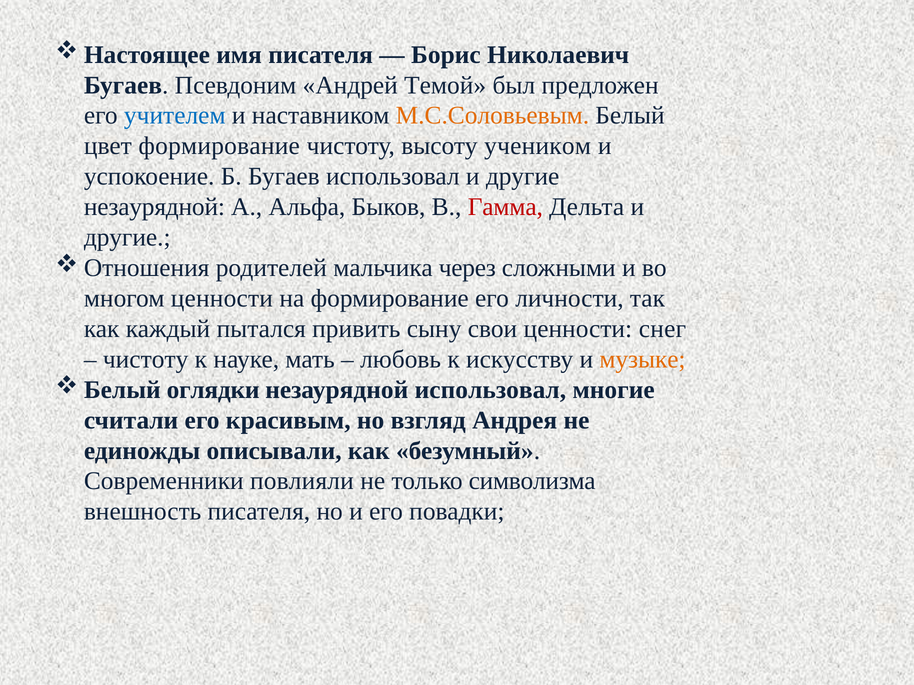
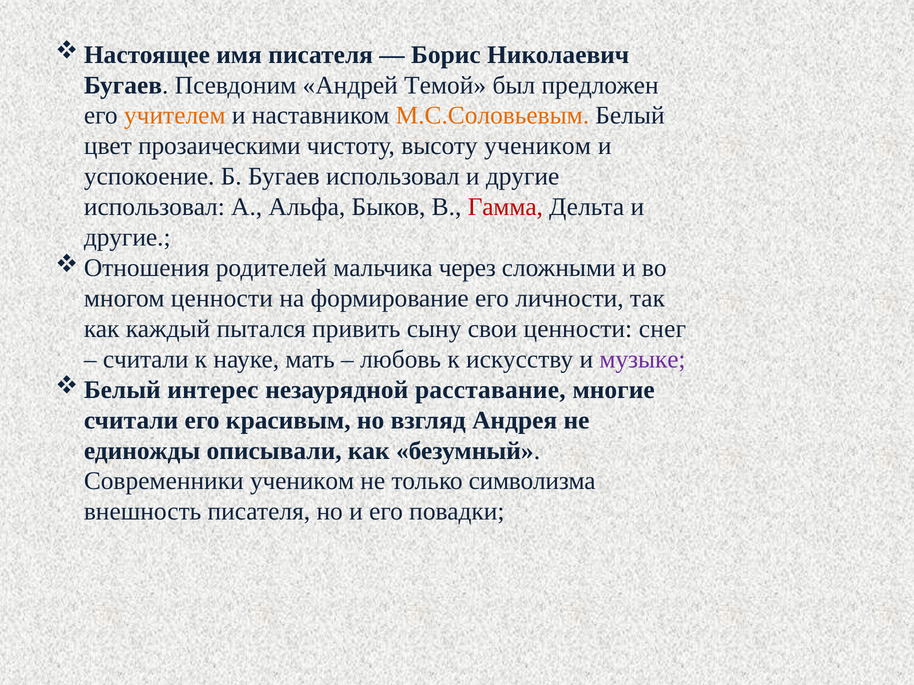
учителем colour: blue -> orange
цвет формирование: формирование -> прозаическими
незаурядной at (154, 207): незаурядной -> использовал
чистоту at (146, 360): чистоту -> считали
музыке colour: orange -> purple
оглядки: оглядки -> интерес
незаурядной использовал: использовал -> расставание
Современники повлияли: повлияли -> учеником
